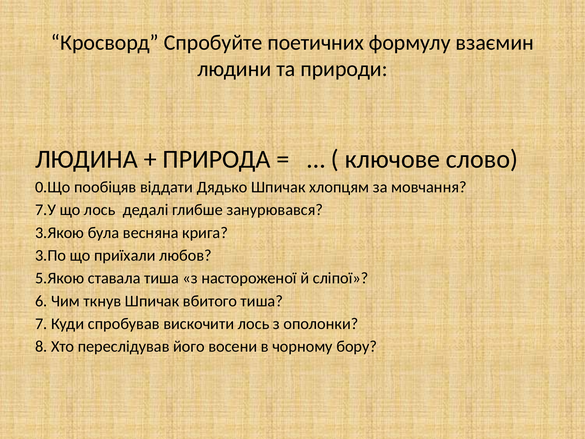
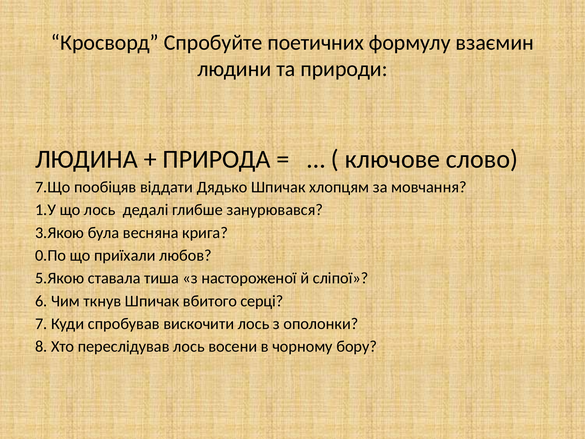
0.Що: 0.Що -> 7.Що
7.У: 7.У -> 1.У
3.По: 3.По -> 0.По
вбитого тиша: тиша -> серці
переслідував його: його -> лось
